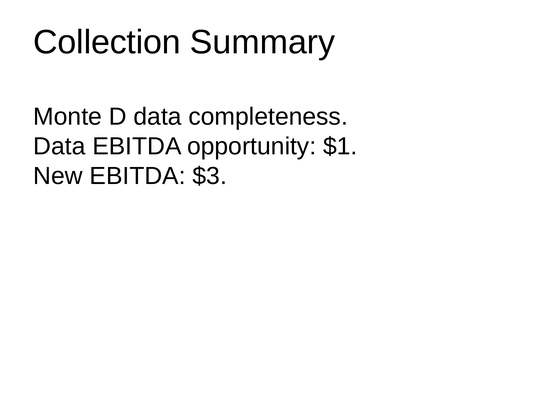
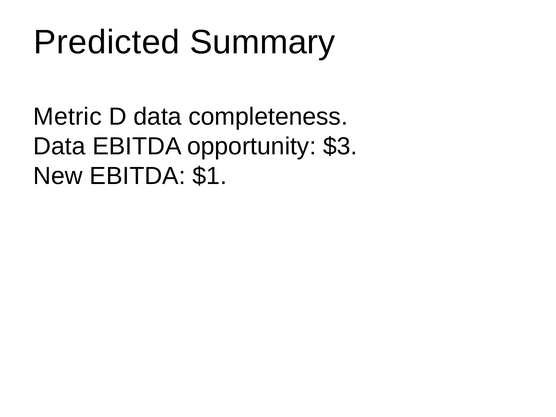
Collection: Collection -> Predicted
Monte: Monte -> Metric
$1: $1 -> $3
$3: $3 -> $1
